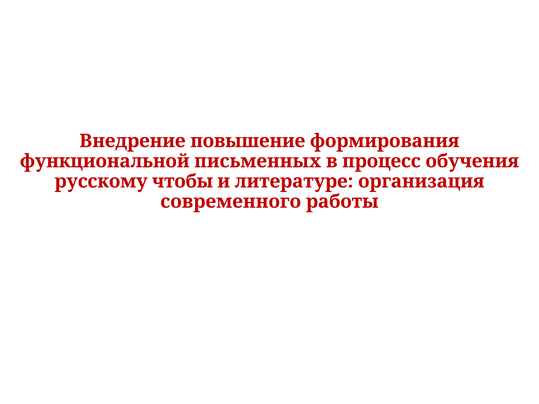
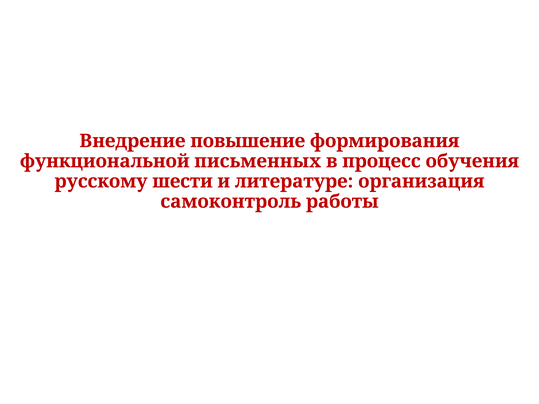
чтобы: чтобы -> шести
современного: современного -> самоконтроль
